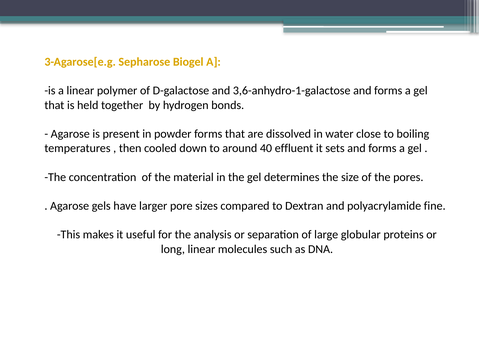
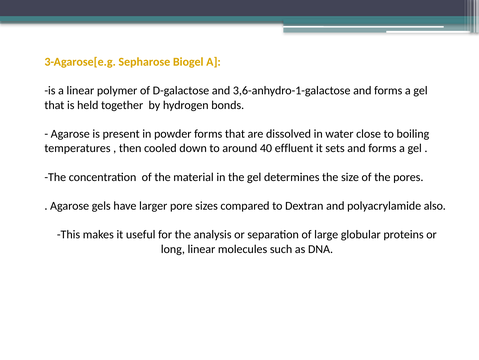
fine: fine -> also
